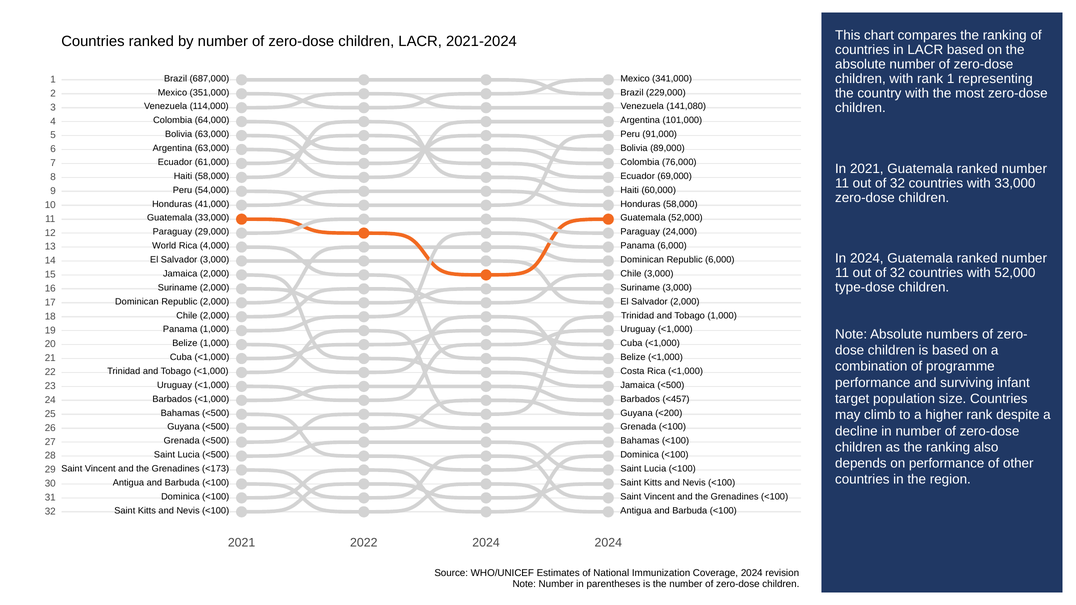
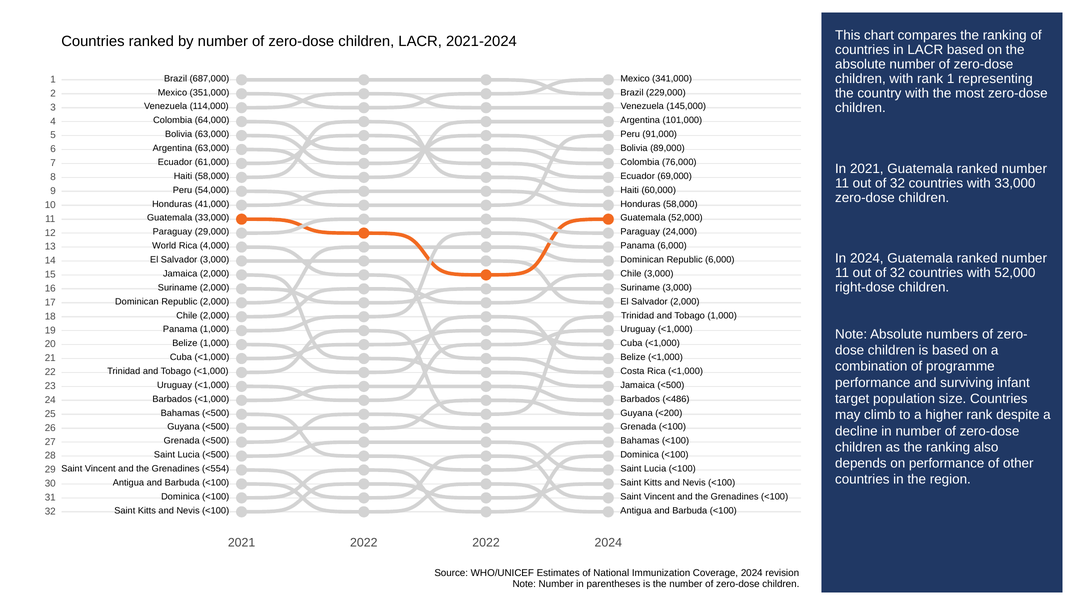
141,080: 141,080 -> 145,000
type-dose: type-dose -> right-dose
<457: <457 -> <486
<173: <173 -> <554
2022 2024: 2024 -> 2022
